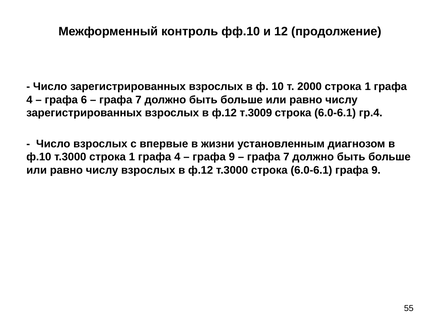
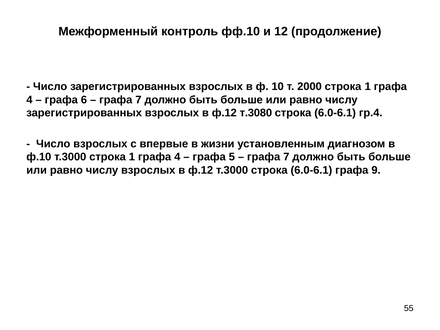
т.3009: т.3009 -> т.3080
9 at (232, 157): 9 -> 5
